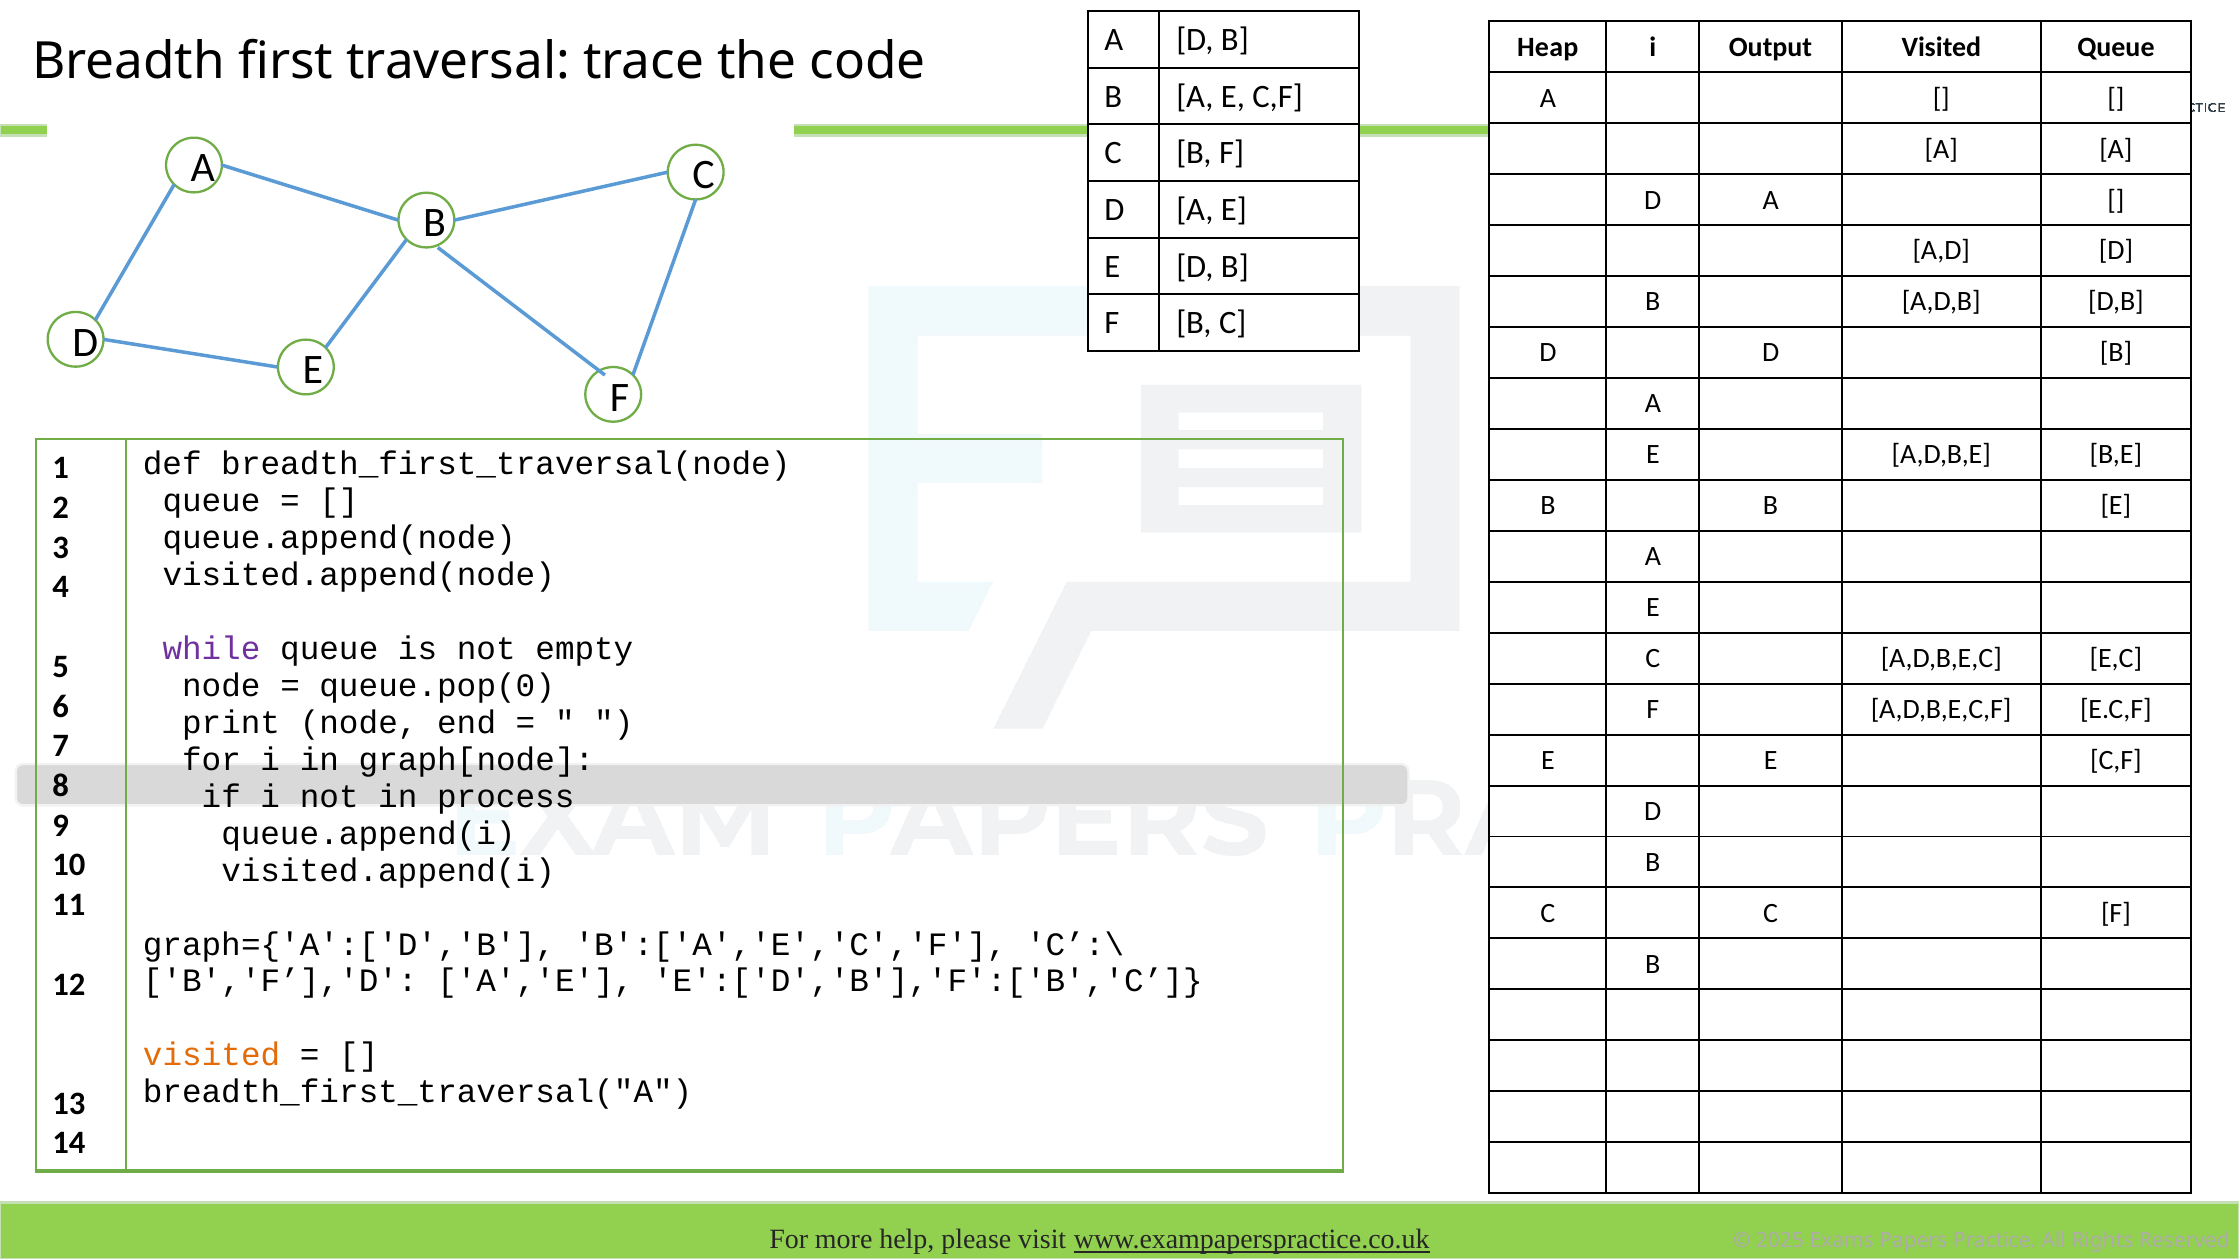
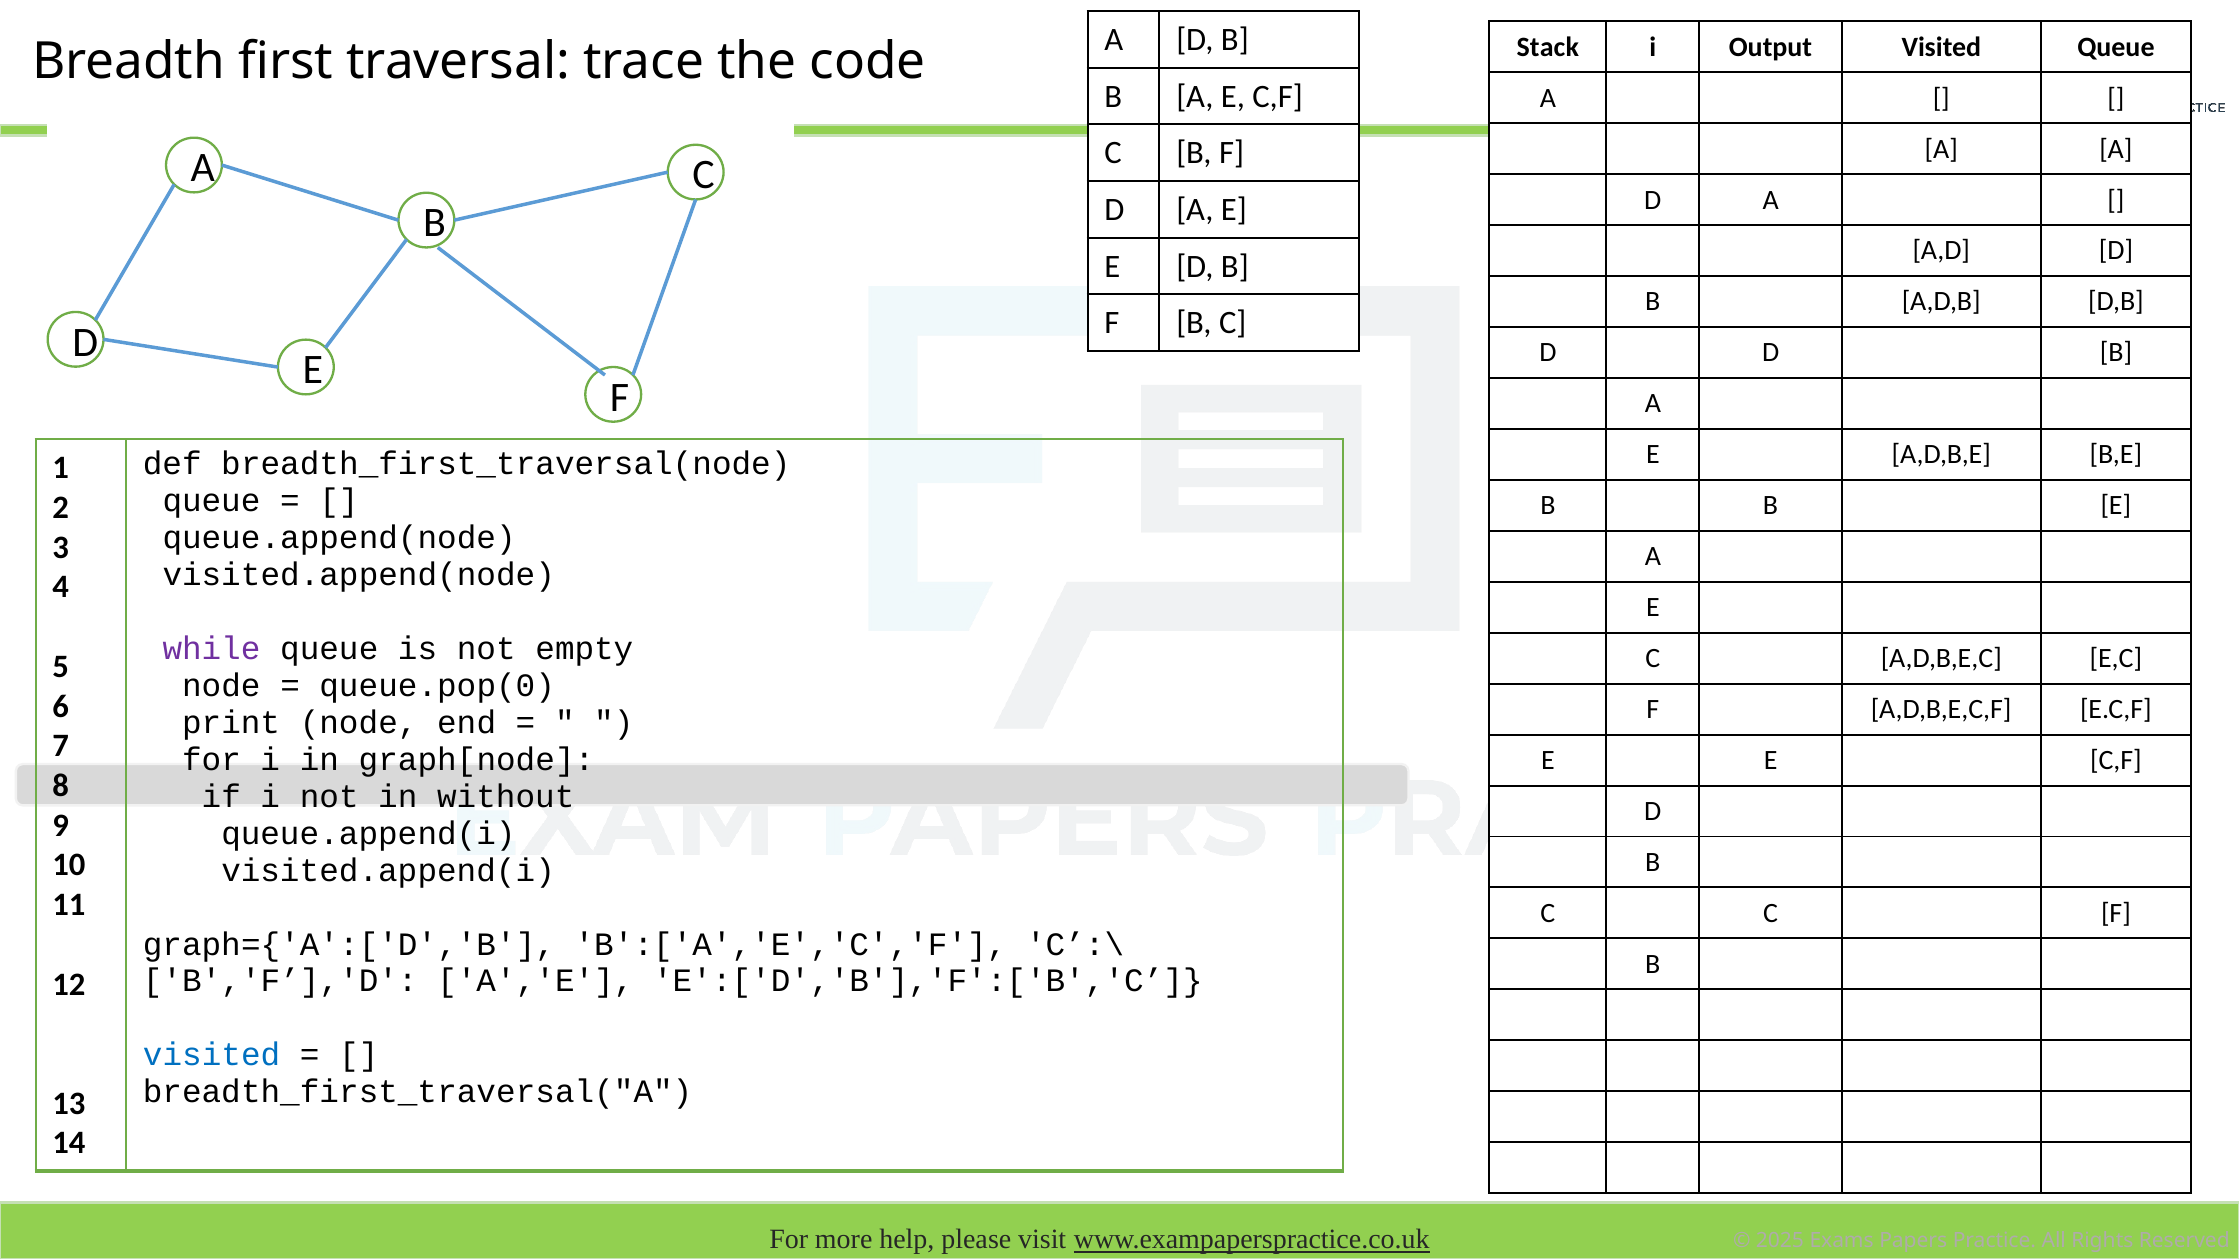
Heap: Heap -> Stack
process: process -> without
visited at (212, 1055) colour: orange -> blue
